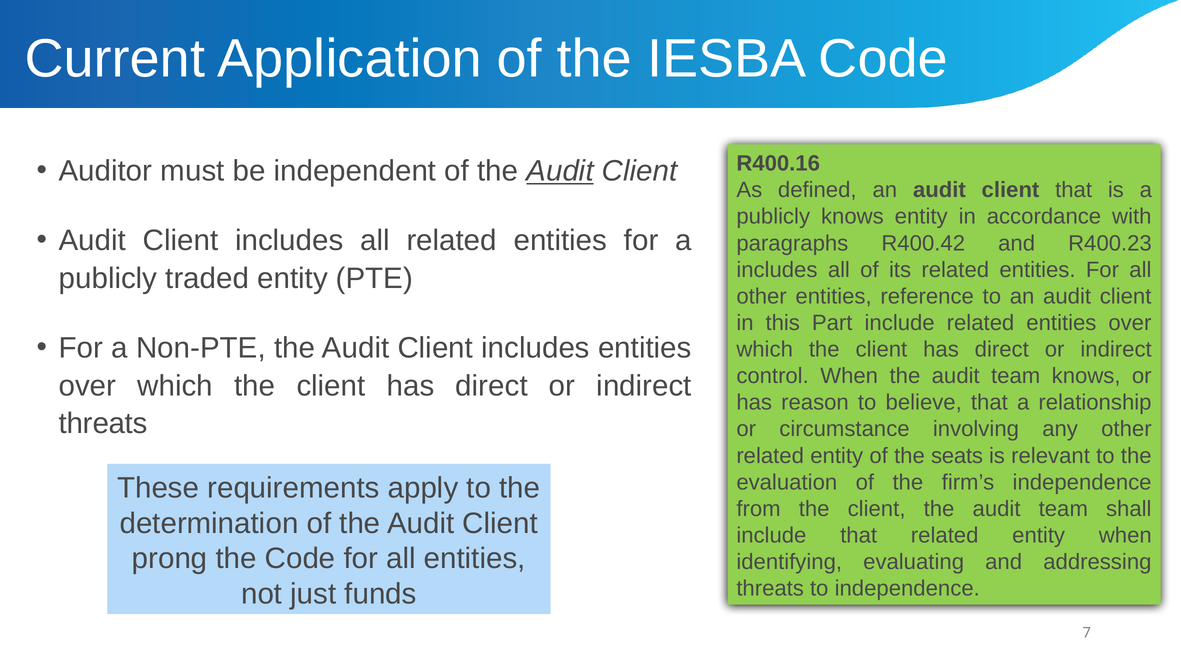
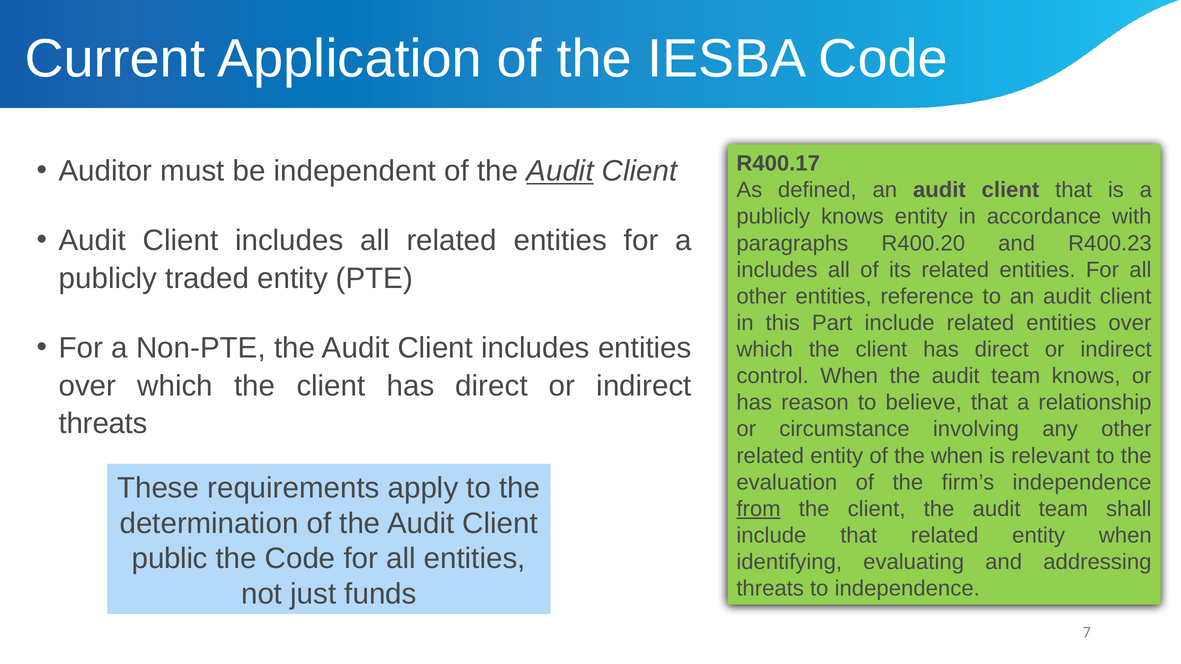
R400.16: R400.16 -> R400.17
R400.42: R400.42 -> R400.20
the seats: seats -> when
from underline: none -> present
prong: prong -> public
